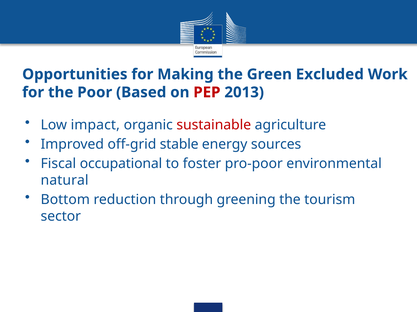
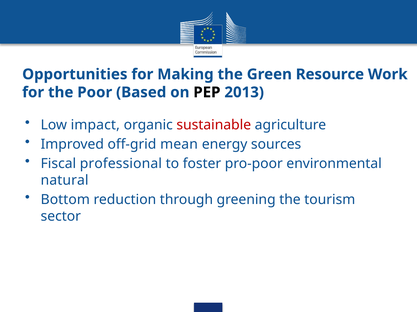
Excluded: Excluded -> Resource
PEP colour: red -> black
stable: stable -> mean
occupational: occupational -> professional
